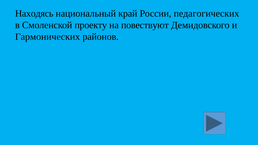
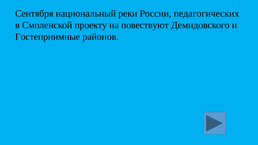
Находясь: Находясь -> Сентября
край: край -> реки
Гармонических: Гармонических -> Гостеприимные
